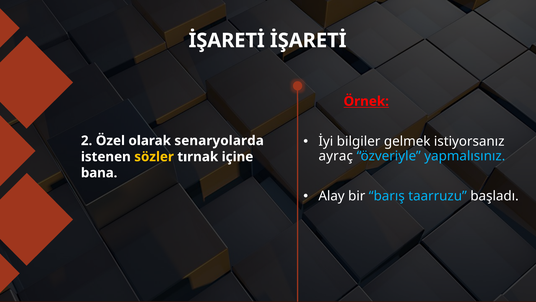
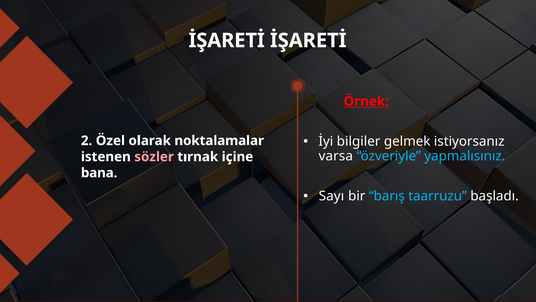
senaryolarda: senaryolarda -> noktalamalar
ayraç: ayraç -> varsa
sözler colour: yellow -> pink
Alay: Alay -> Sayı
